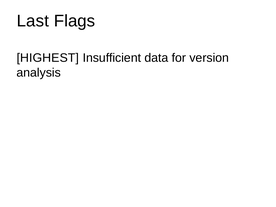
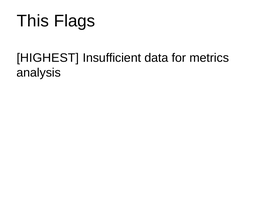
Last: Last -> This
version: version -> metrics
